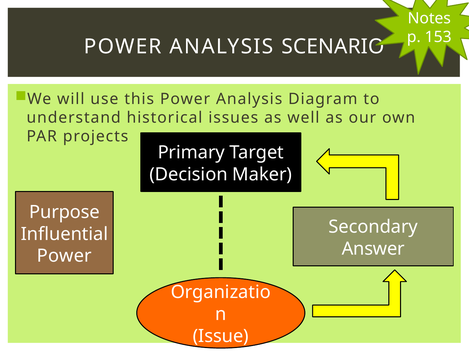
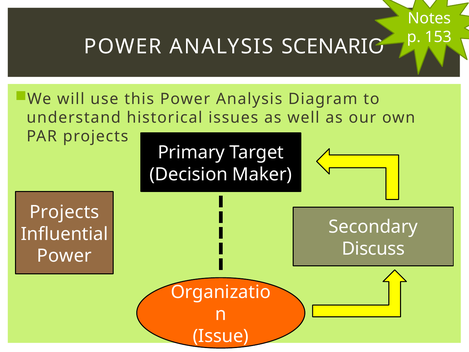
Purpose at (65, 212): Purpose -> Projects
Answer: Answer -> Discuss
